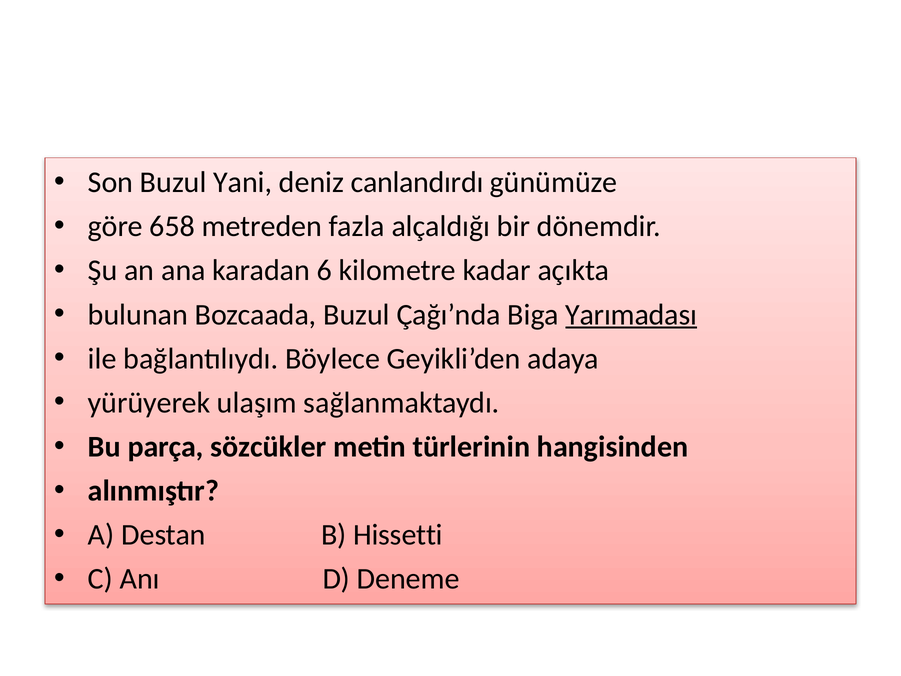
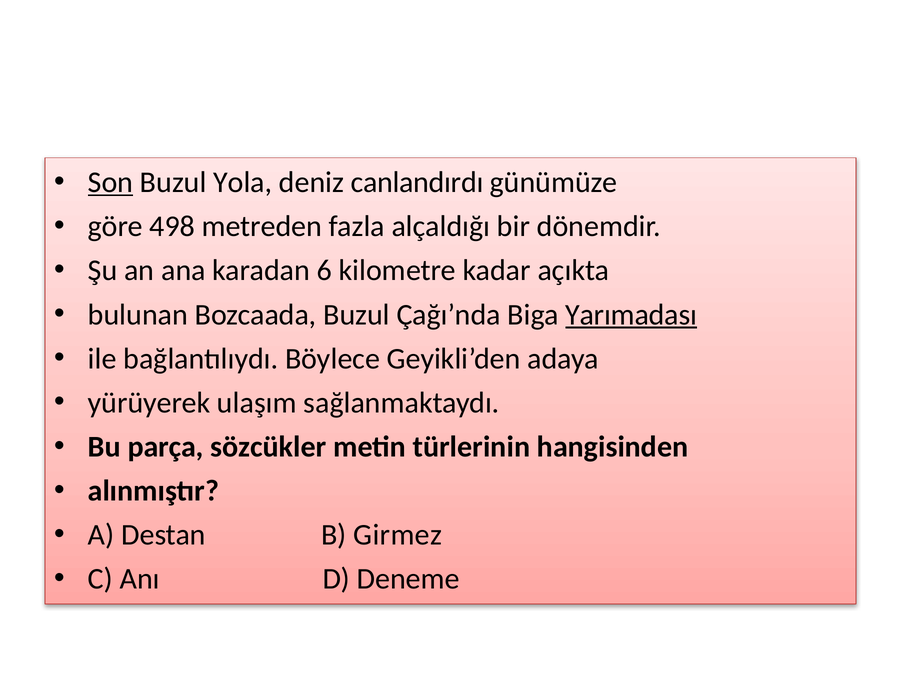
Son underline: none -> present
Yani: Yani -> Yola
658: 658 -> 498
Hissetti: Hissetti -> Girmez
